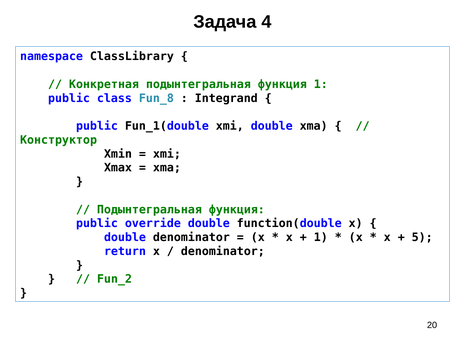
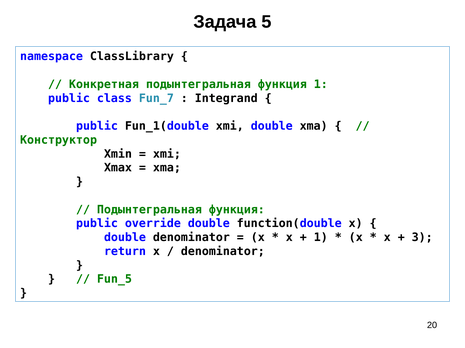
4: 4 -> 5
Fun_8: Fun_8 -> Fun_7
5: 5 -> 3
Fun_2: Fun_2 -> Fun_5
